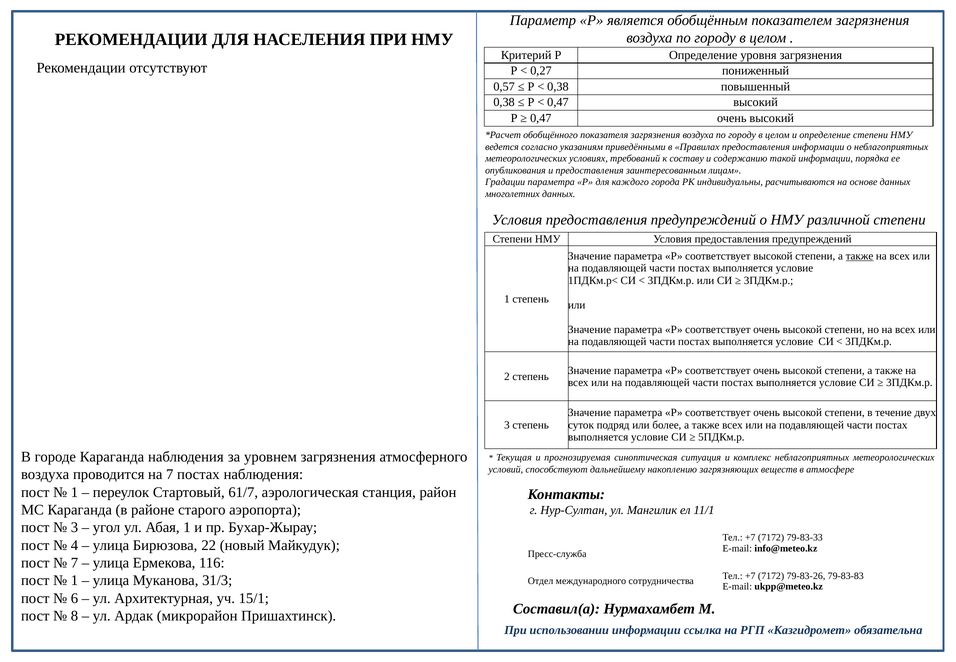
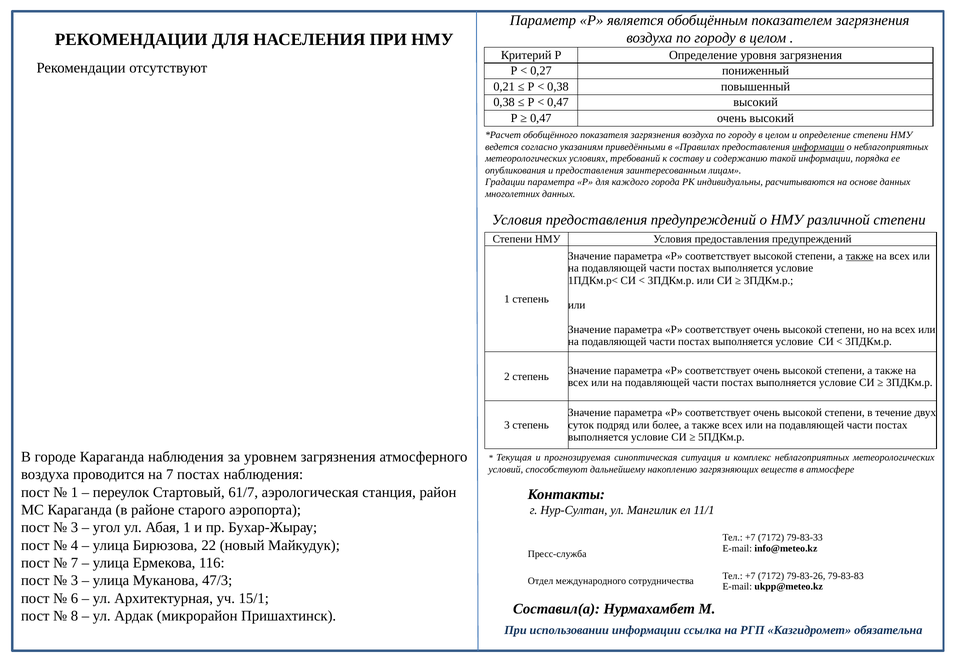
0,57: 0,57 -> 0,21
информации at (818, 147) underline: none -> present
1 at (75, 580): 1 -> 3
31/3: 31/3 -> 47/3
